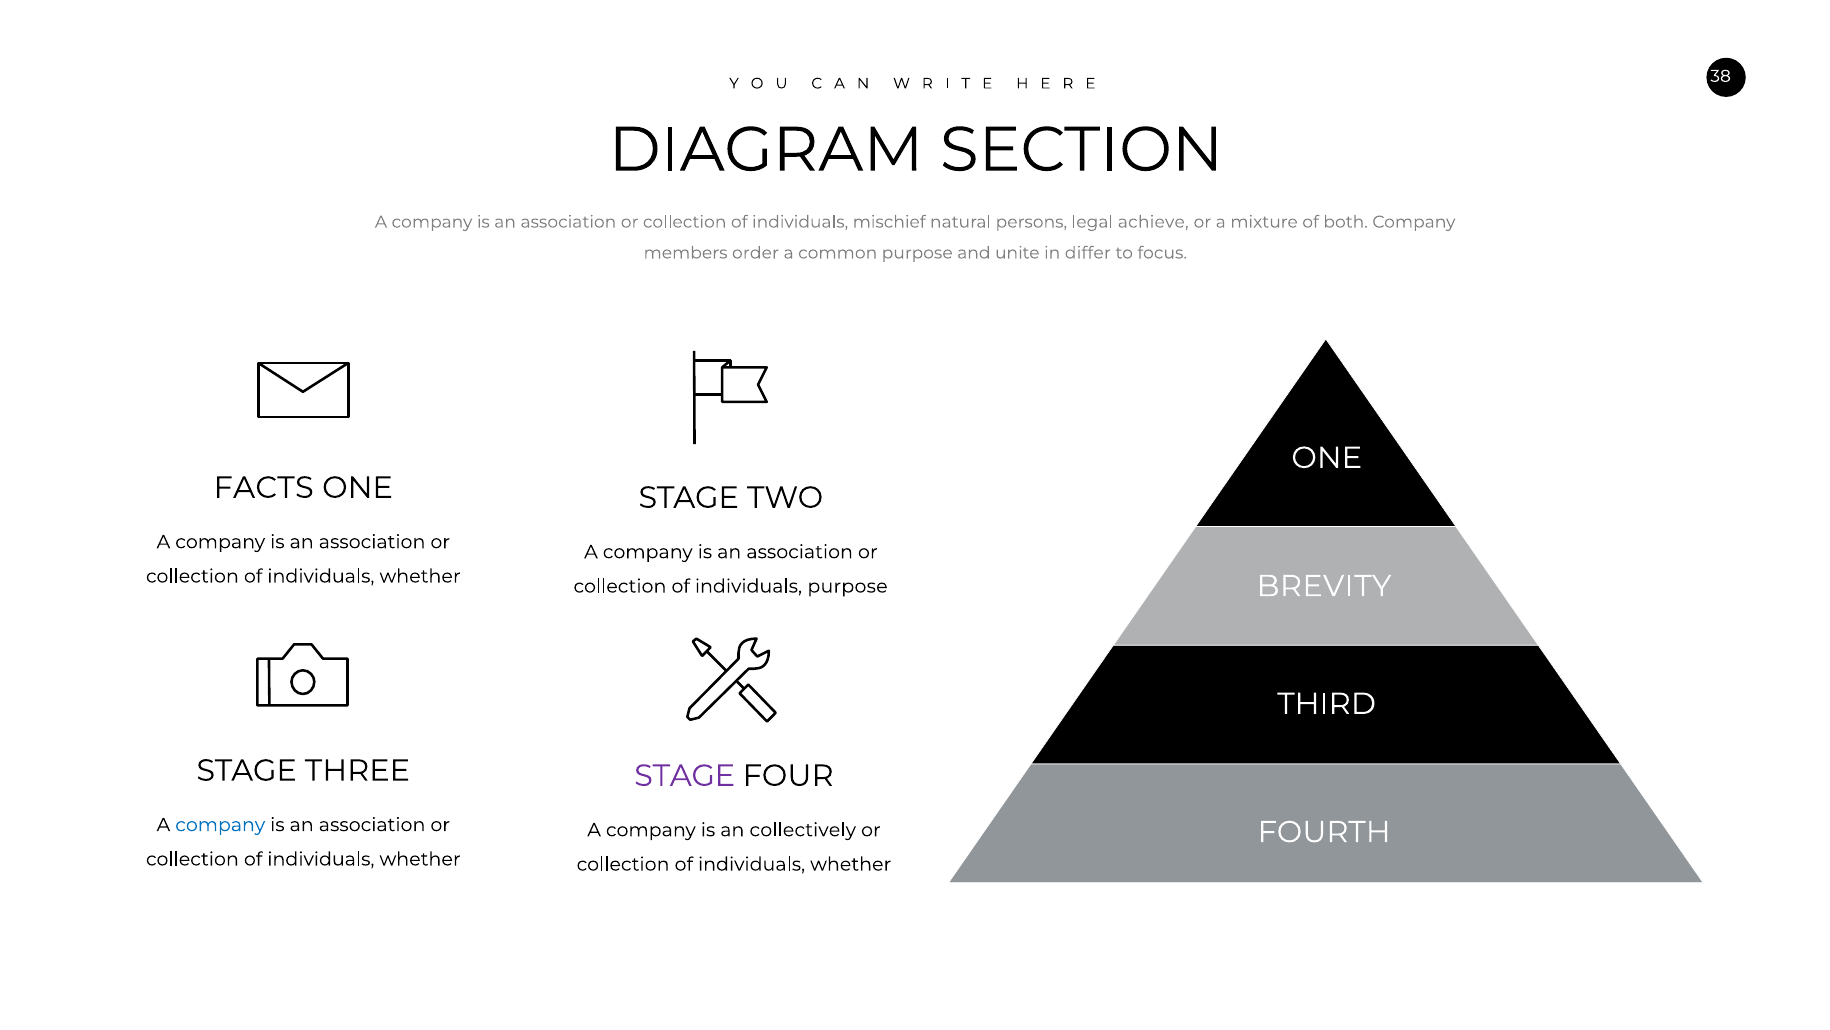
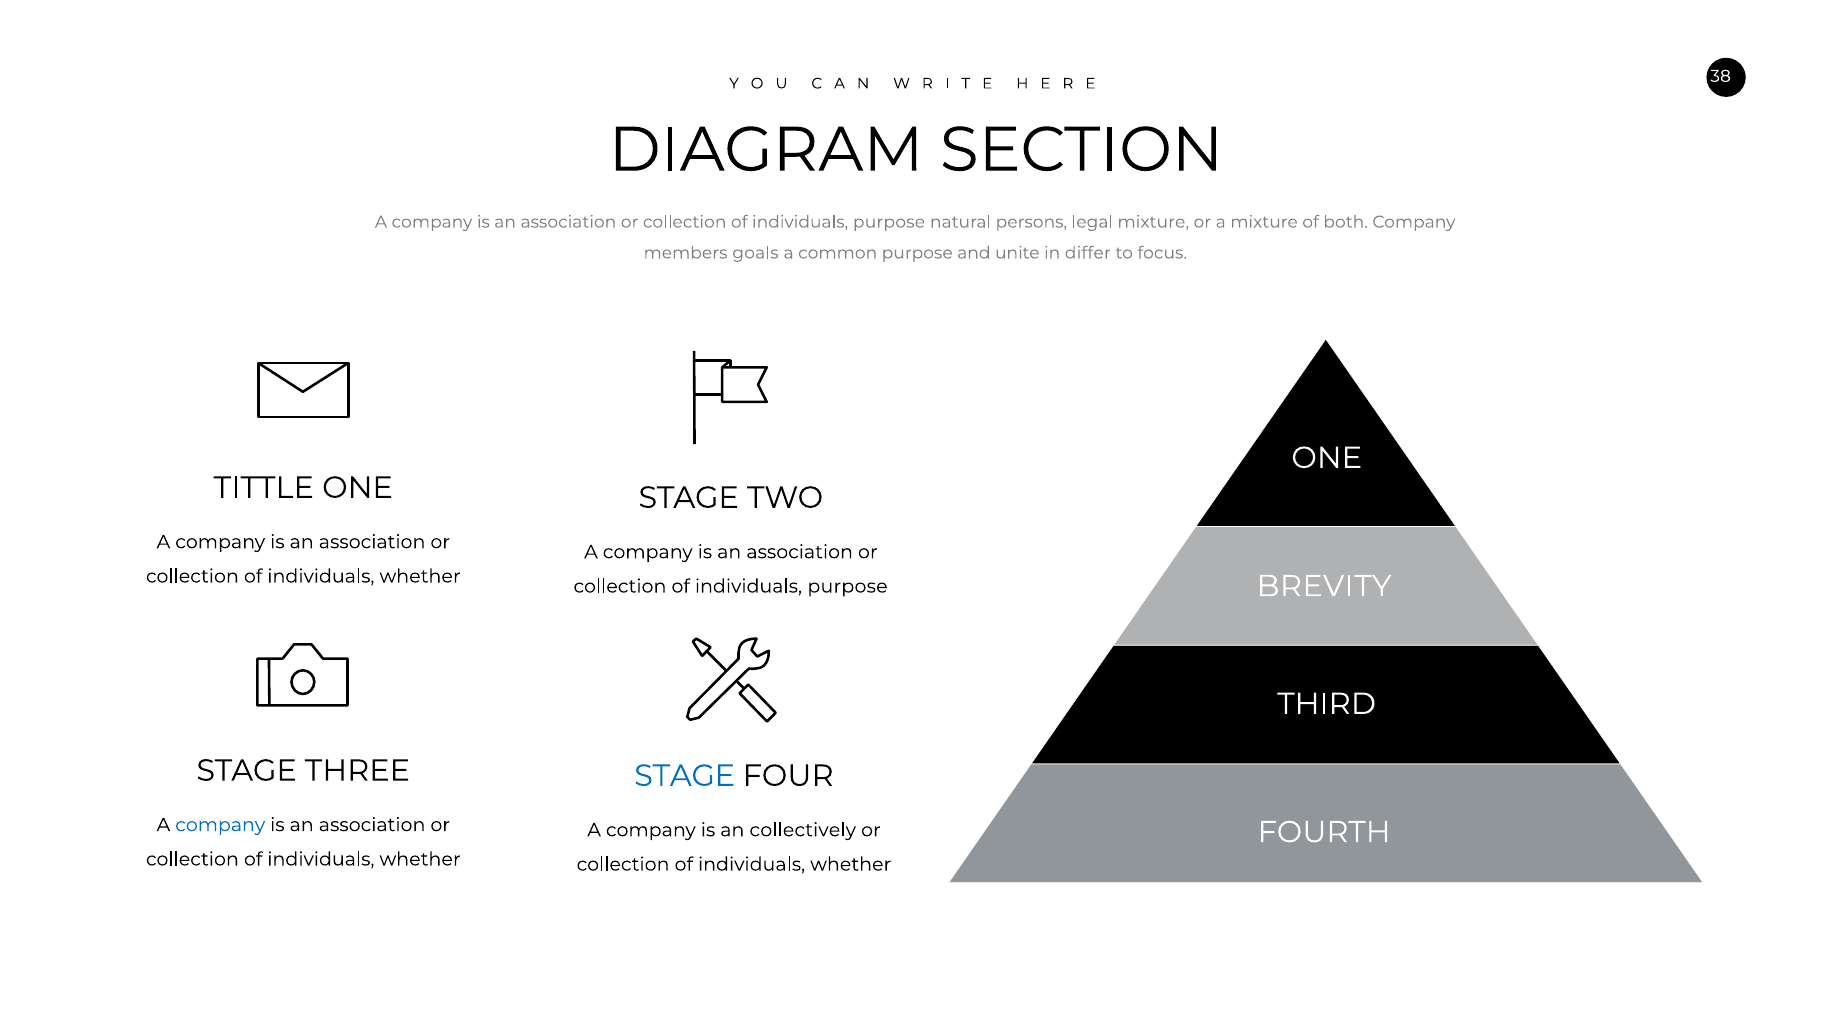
mischief at (889, 222): mischief -> purpose
legal achieve: achieve -> mixture
order: order -> goals
FACTS: FACTS -> TITTLE
STAGE at (685, 775) colour: purple -> blue
